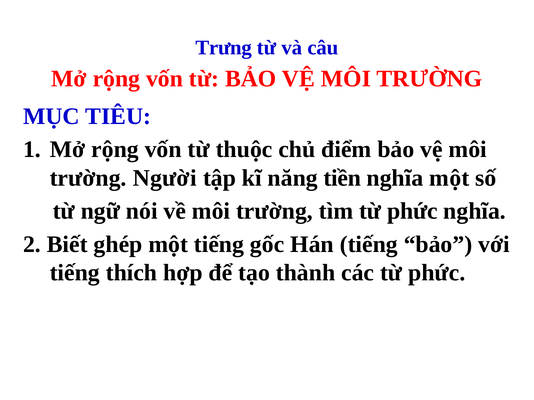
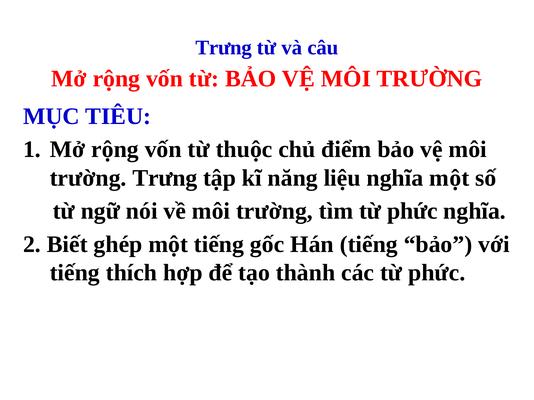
trường Người: Người -> Trưng
tiền: tiền -> liệu
